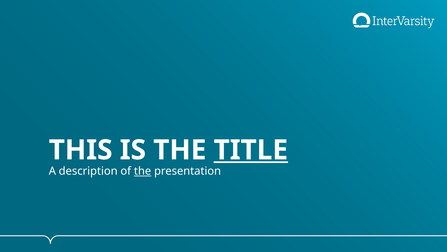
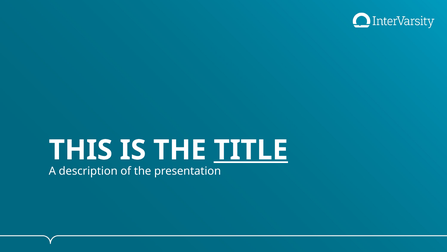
the at (143, 171) underline: present -> none
